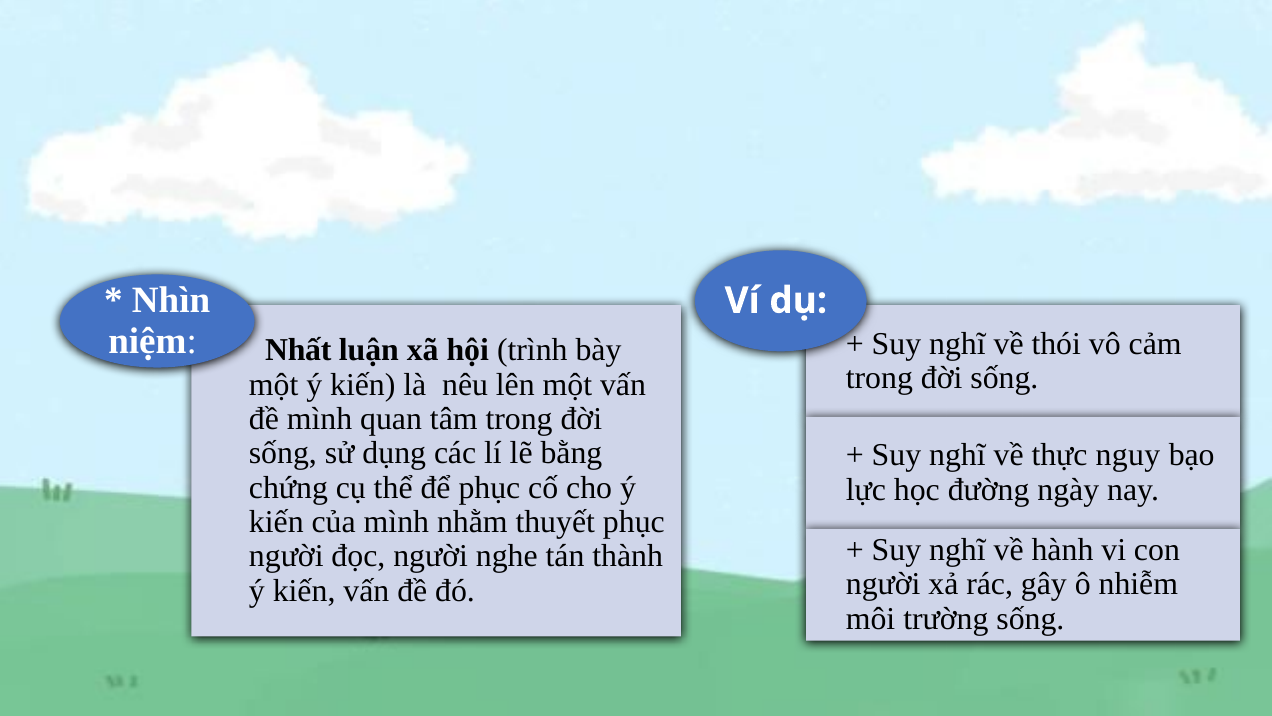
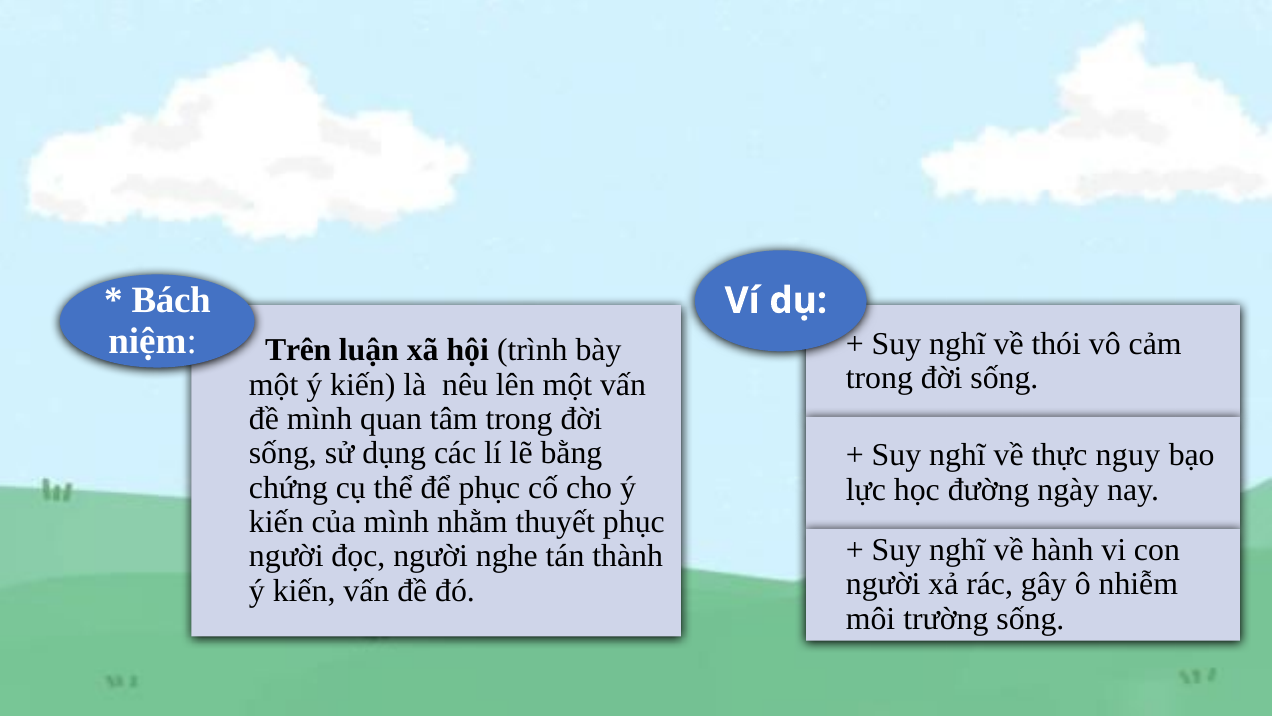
Nhìn: Nhìn -> Bách
Nhất: Nhất -> Trên
